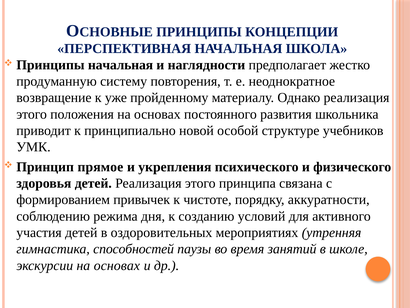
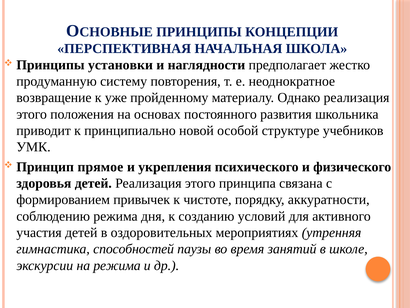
Принципы начальная: начальная -> установки
экскурсии на основах: основах -> режима
